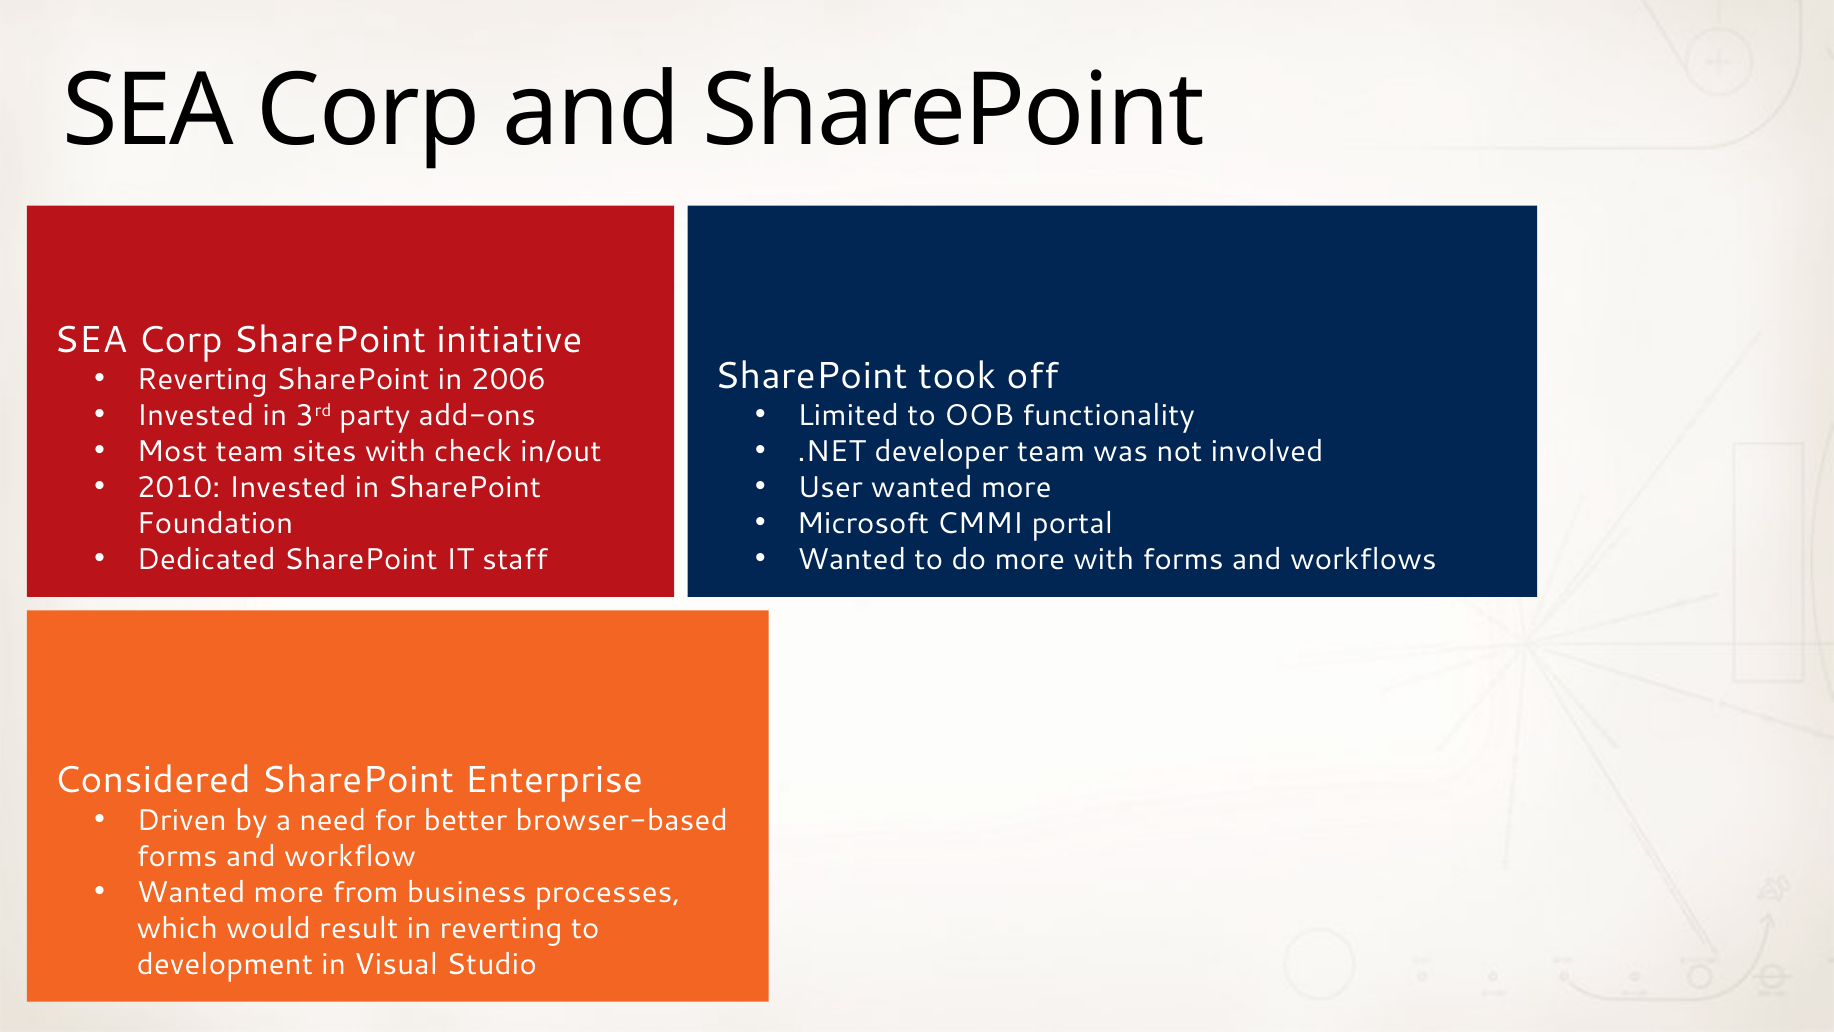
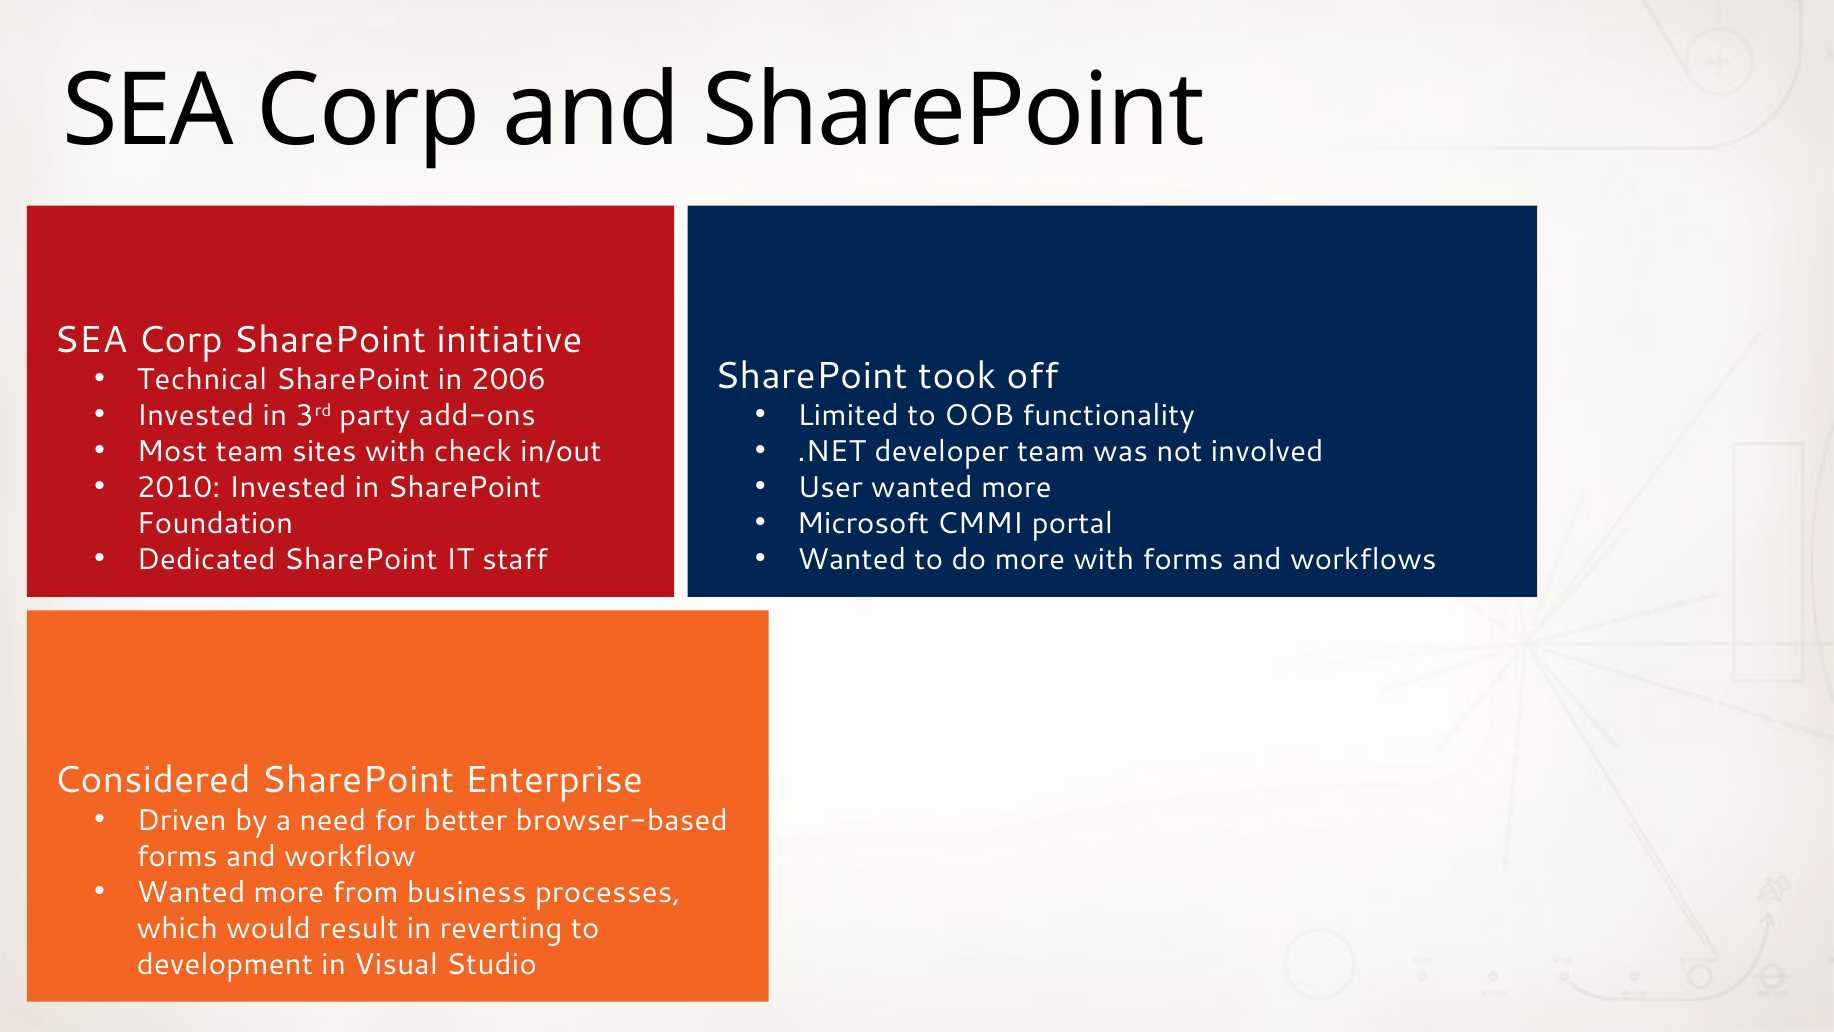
Reverting at (202, 379): Reverting -> Technical
